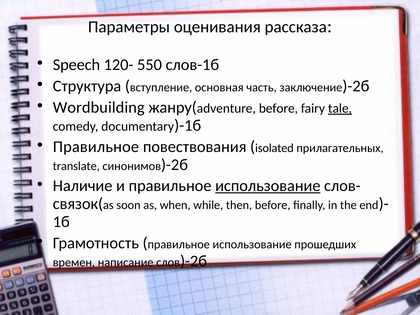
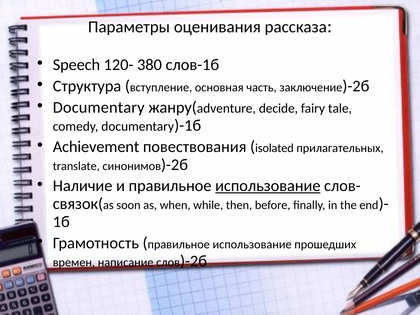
550: 550 -> 380
Wordbuilding at (99, 107): Wordbuilding -> Documentary
before at (278, 108): before -> decide
tale underline: present -> none
Правильное at (96, 147): Правильное -> Achievement
